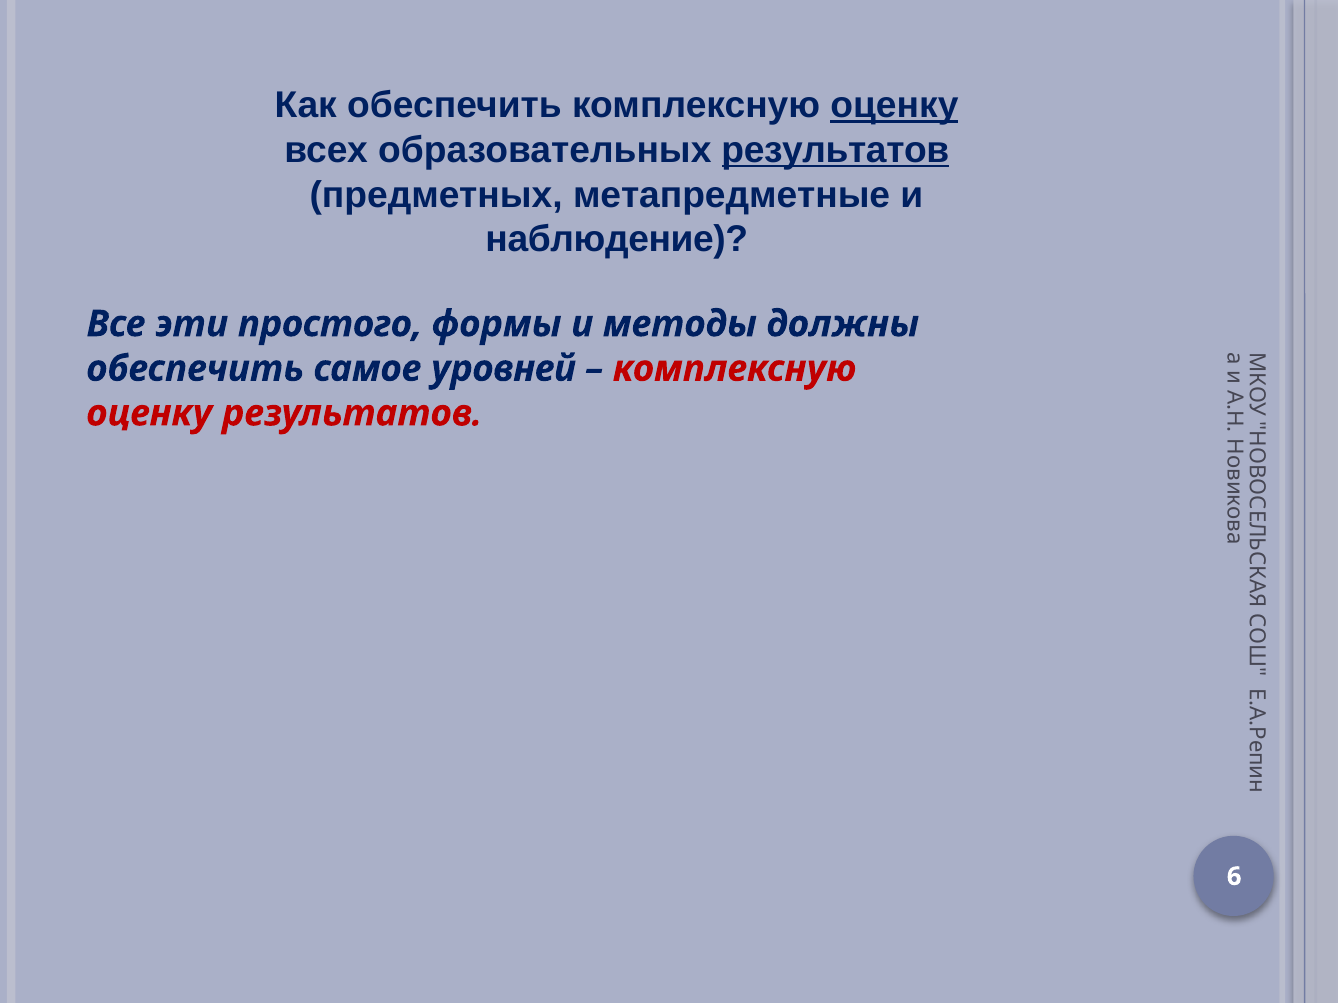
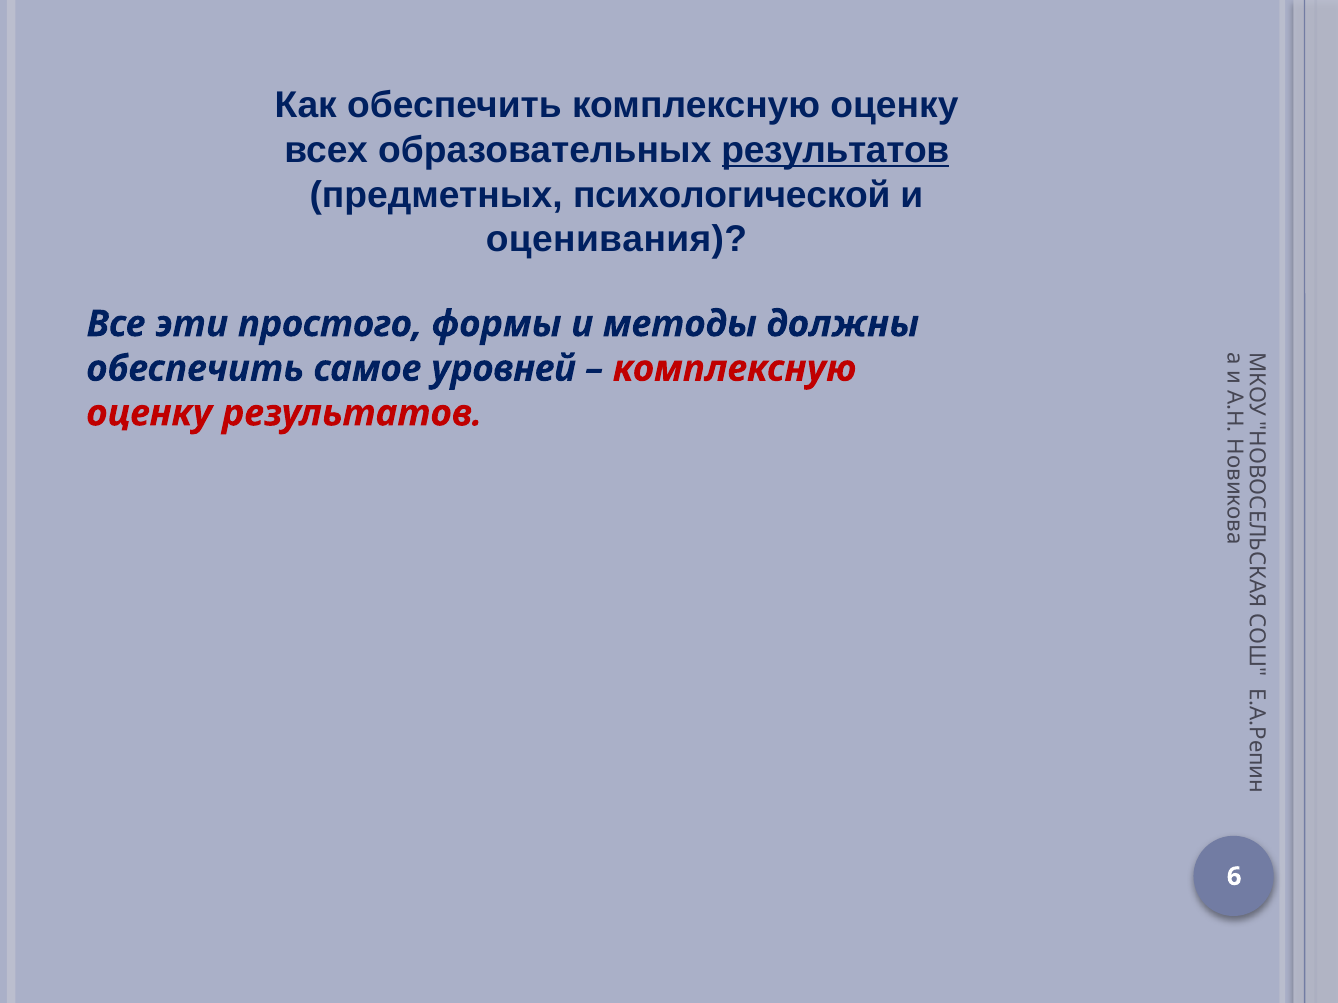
оценку at (894, 106) underline: present -> none
метапредметные: метапредметные -> психологической
наблюдение: наблюдение -> оценивания
